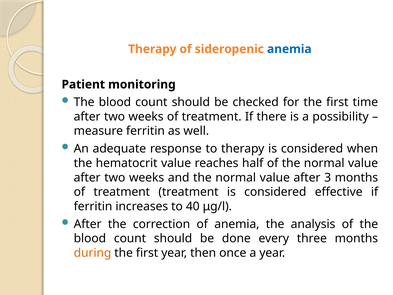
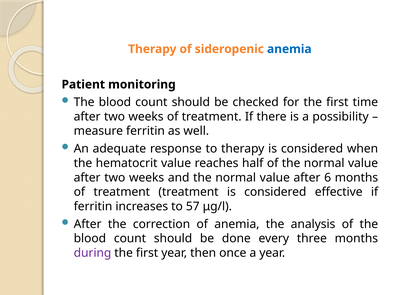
3: 3 -> 6
40: 40 -> 57
during colour: orange -> purple
